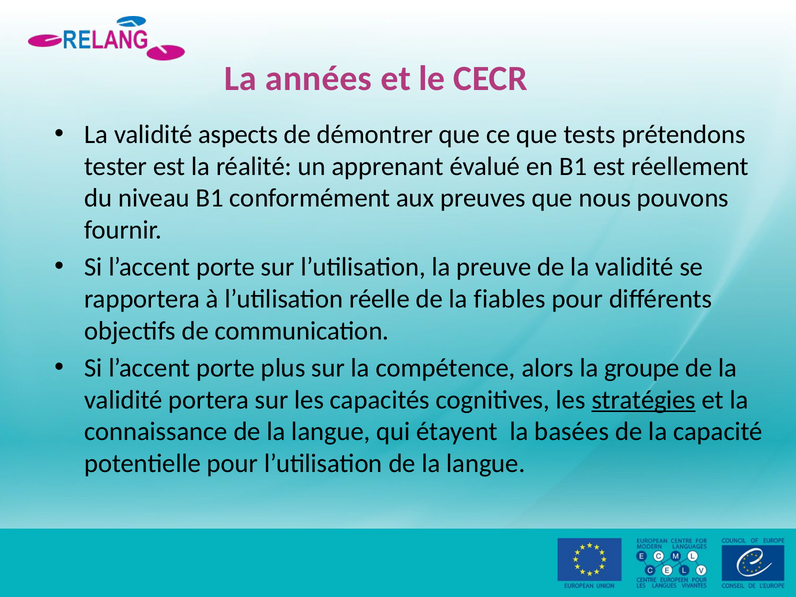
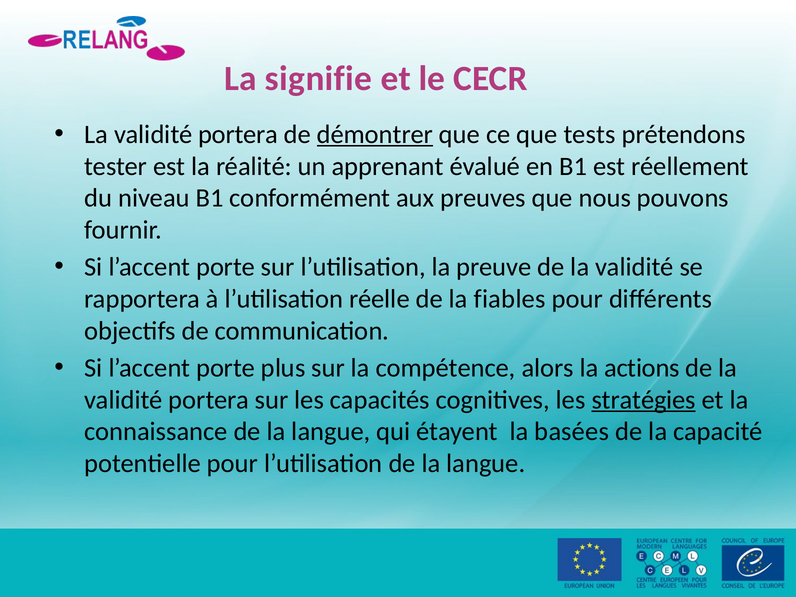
années: années -> signifie
aspects at (238, 135): aspects -> portera
démontrer underline: none -> present
groupe: groupe -> actions
